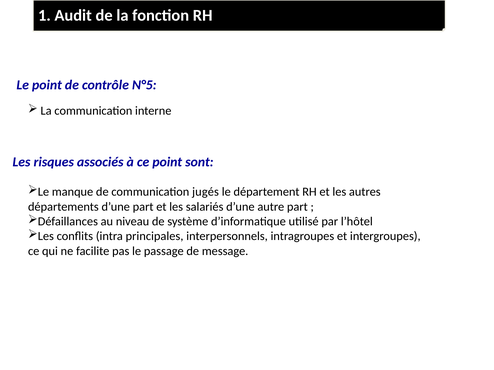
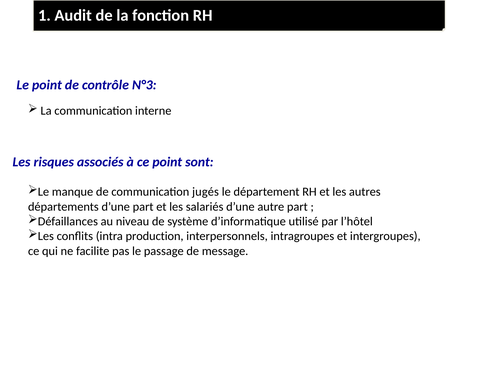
N°5: N°5 -> N°3
principales: principales -> production
